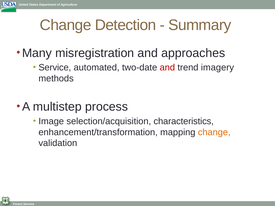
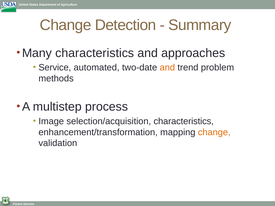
Many misregistration: misregistration -> characteristics
and at (167, 68) colour: red -> orange
imagery: imagery -> problem
